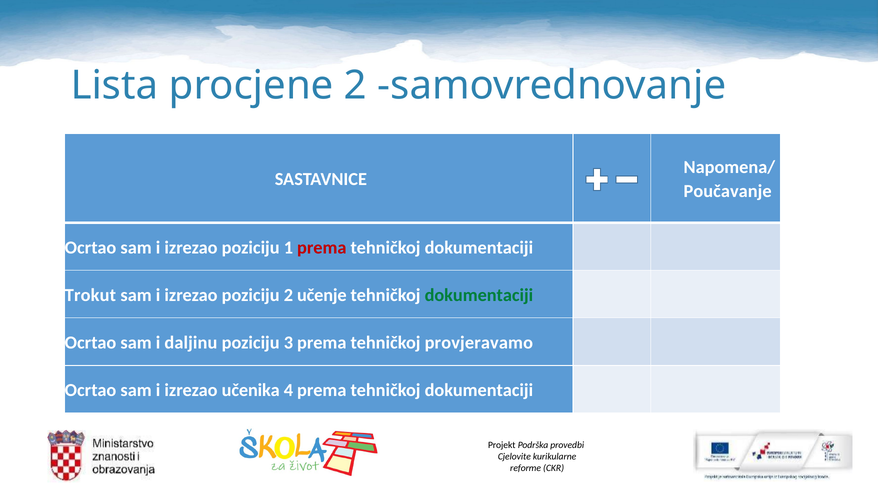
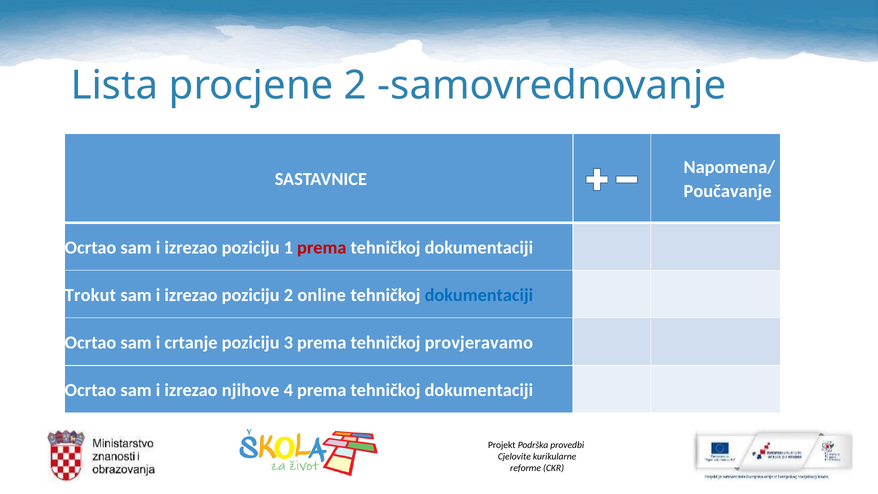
učenje: učenje -> online
dokumentaciji at (479, 295) colour: green -> blue
daljinu: daljinu -> crtanje
učenika: učenika -> njihove
